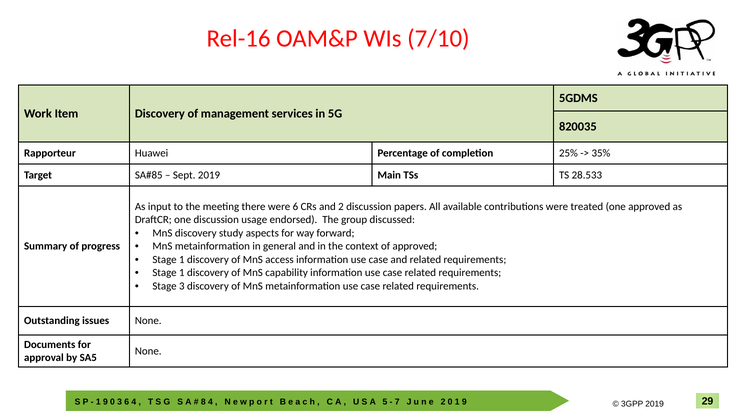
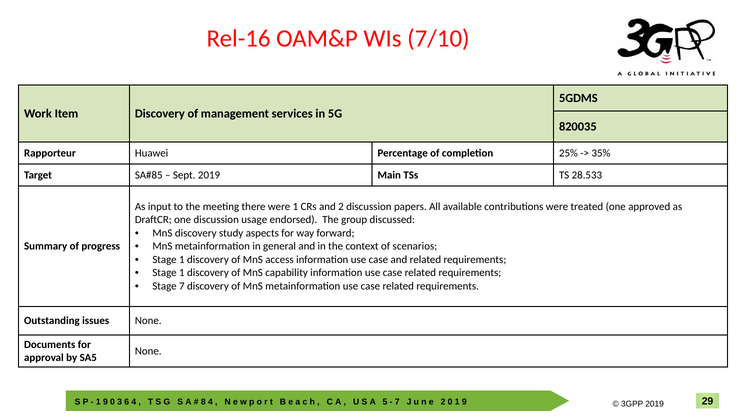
were 6: 6 -> 1
of approved: approved -> scenarios
Stage 3: 3 -> 7
